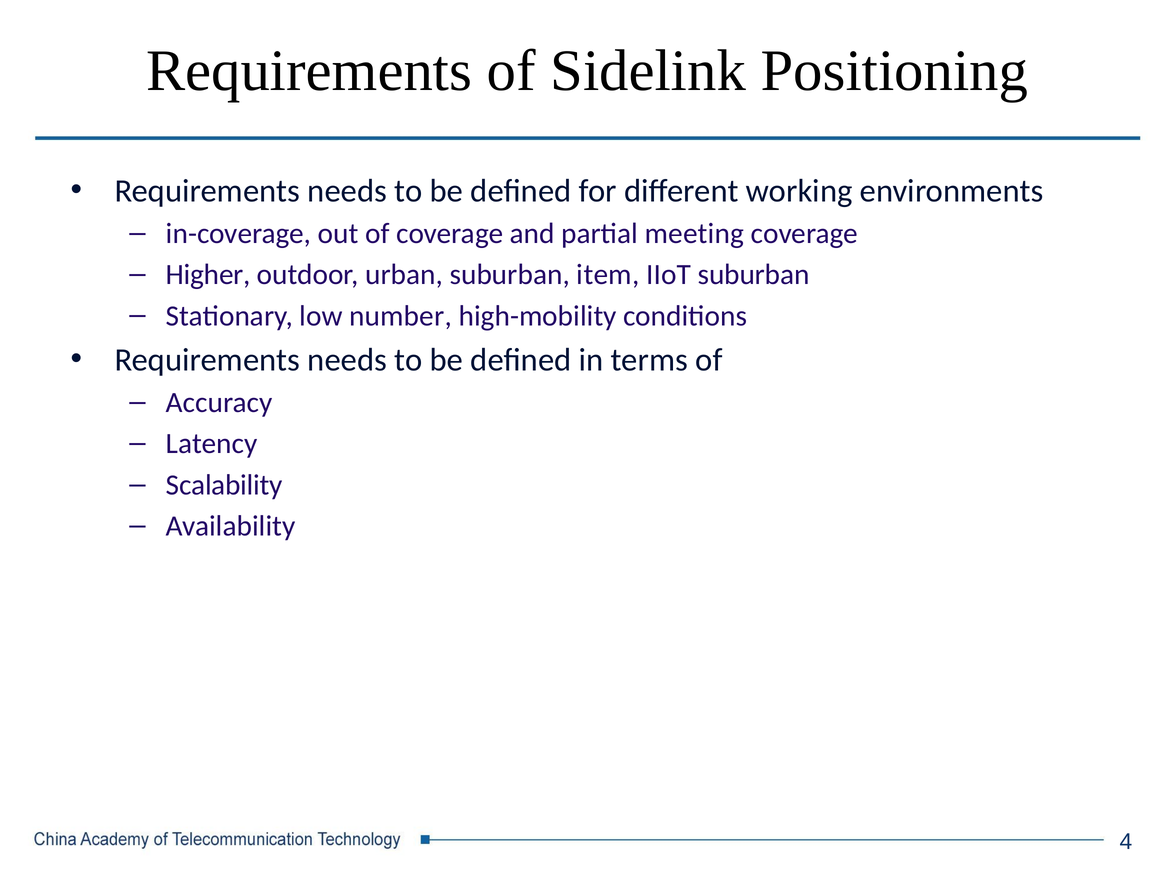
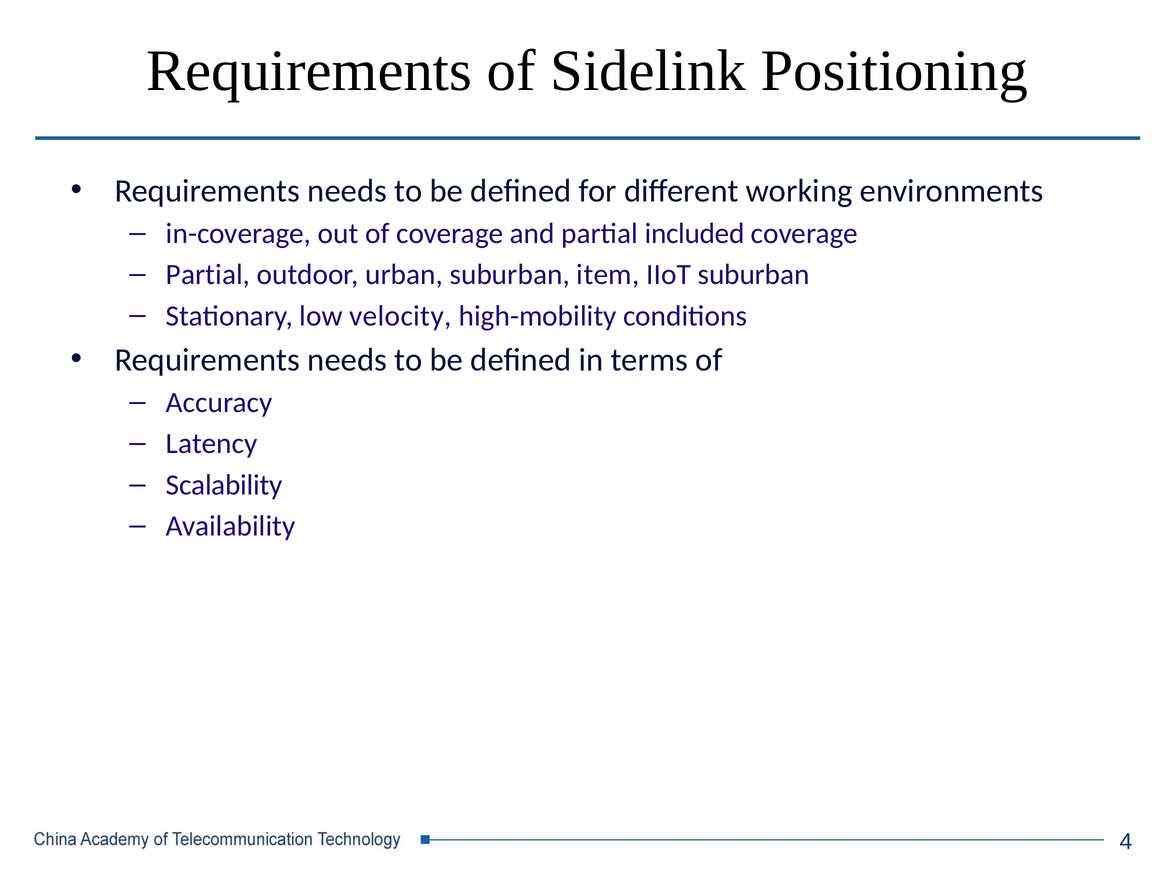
meeting: meeting -> included
Higher at (208, 275): Higher -> Partial
number: number -> velocity
